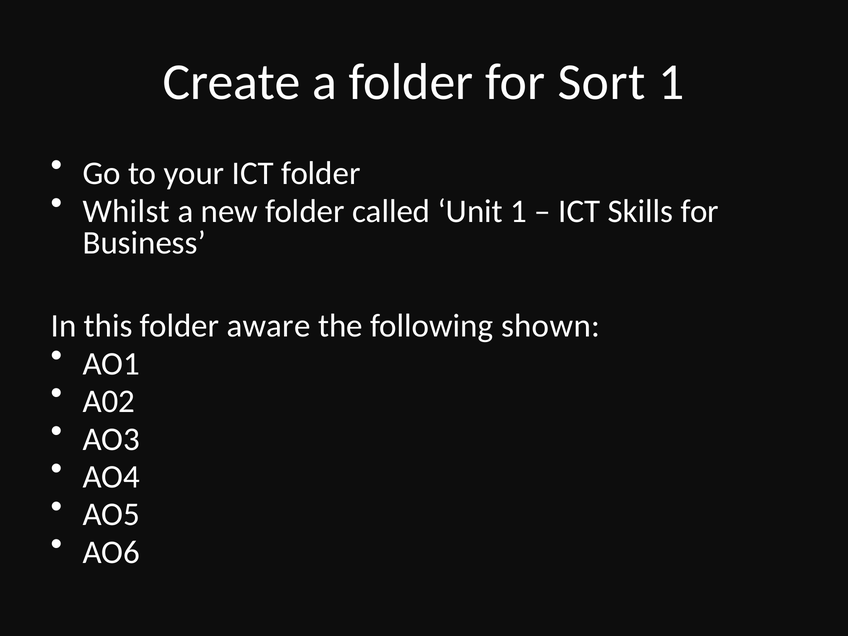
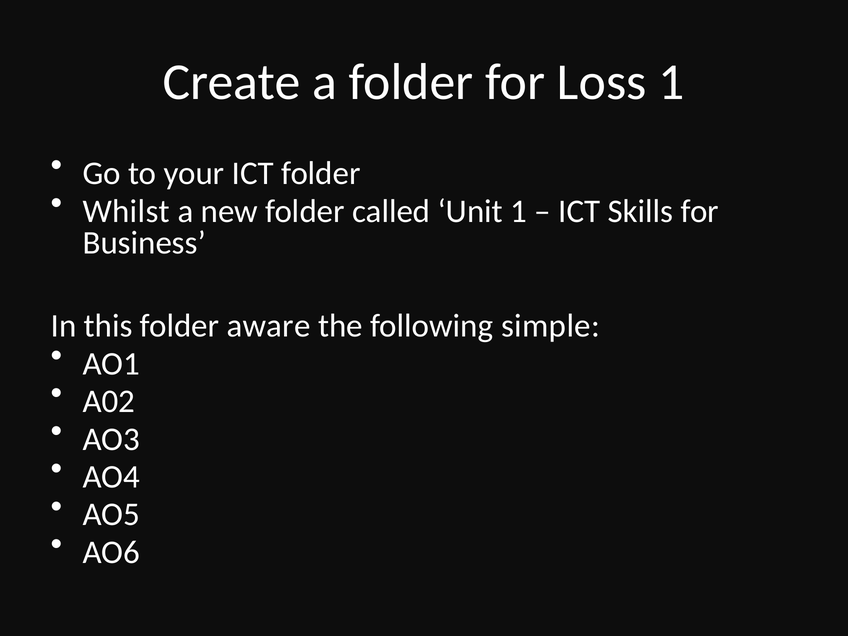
Sort: Sort -> Loss
shown: shown -> simple
